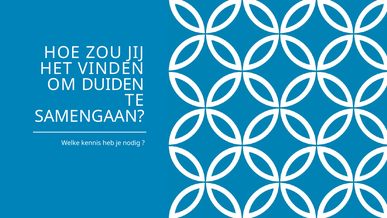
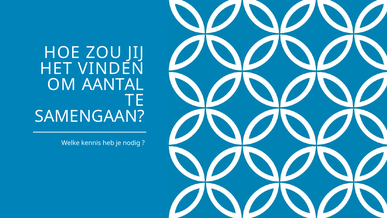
DUIDEN: DUIDEN -> AANTAL
